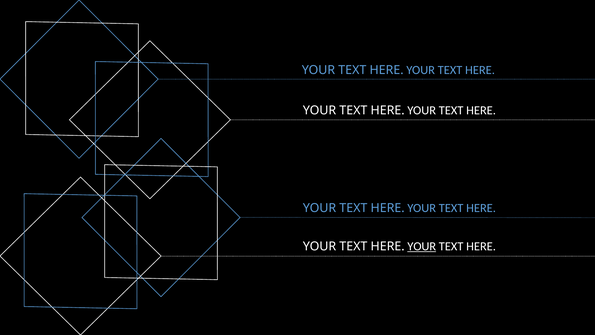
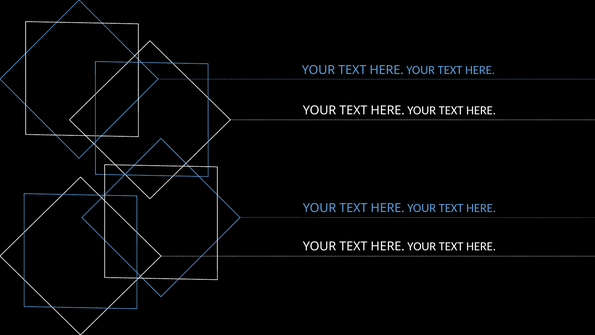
YOUR at (422, 246) underline: present -> none
